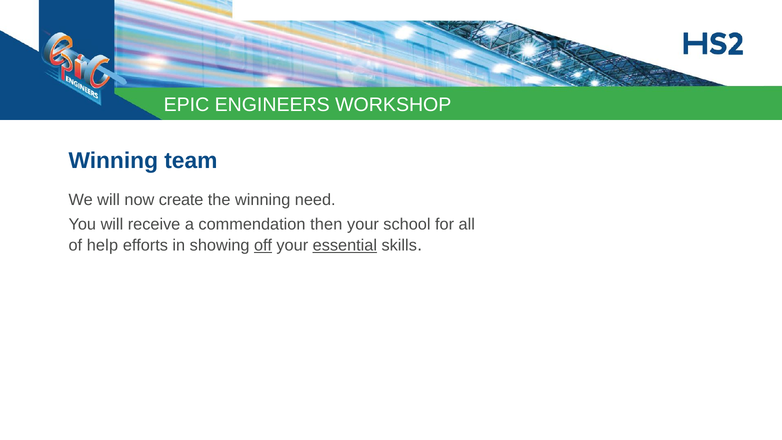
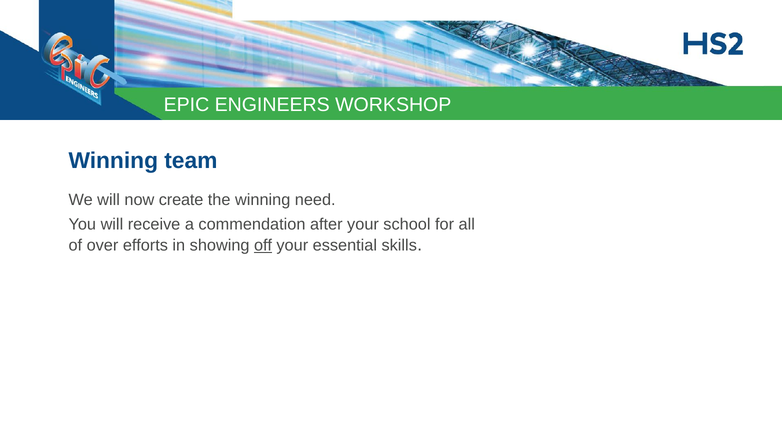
then: then -> after
help: help -> over
essential underline: present -> none
